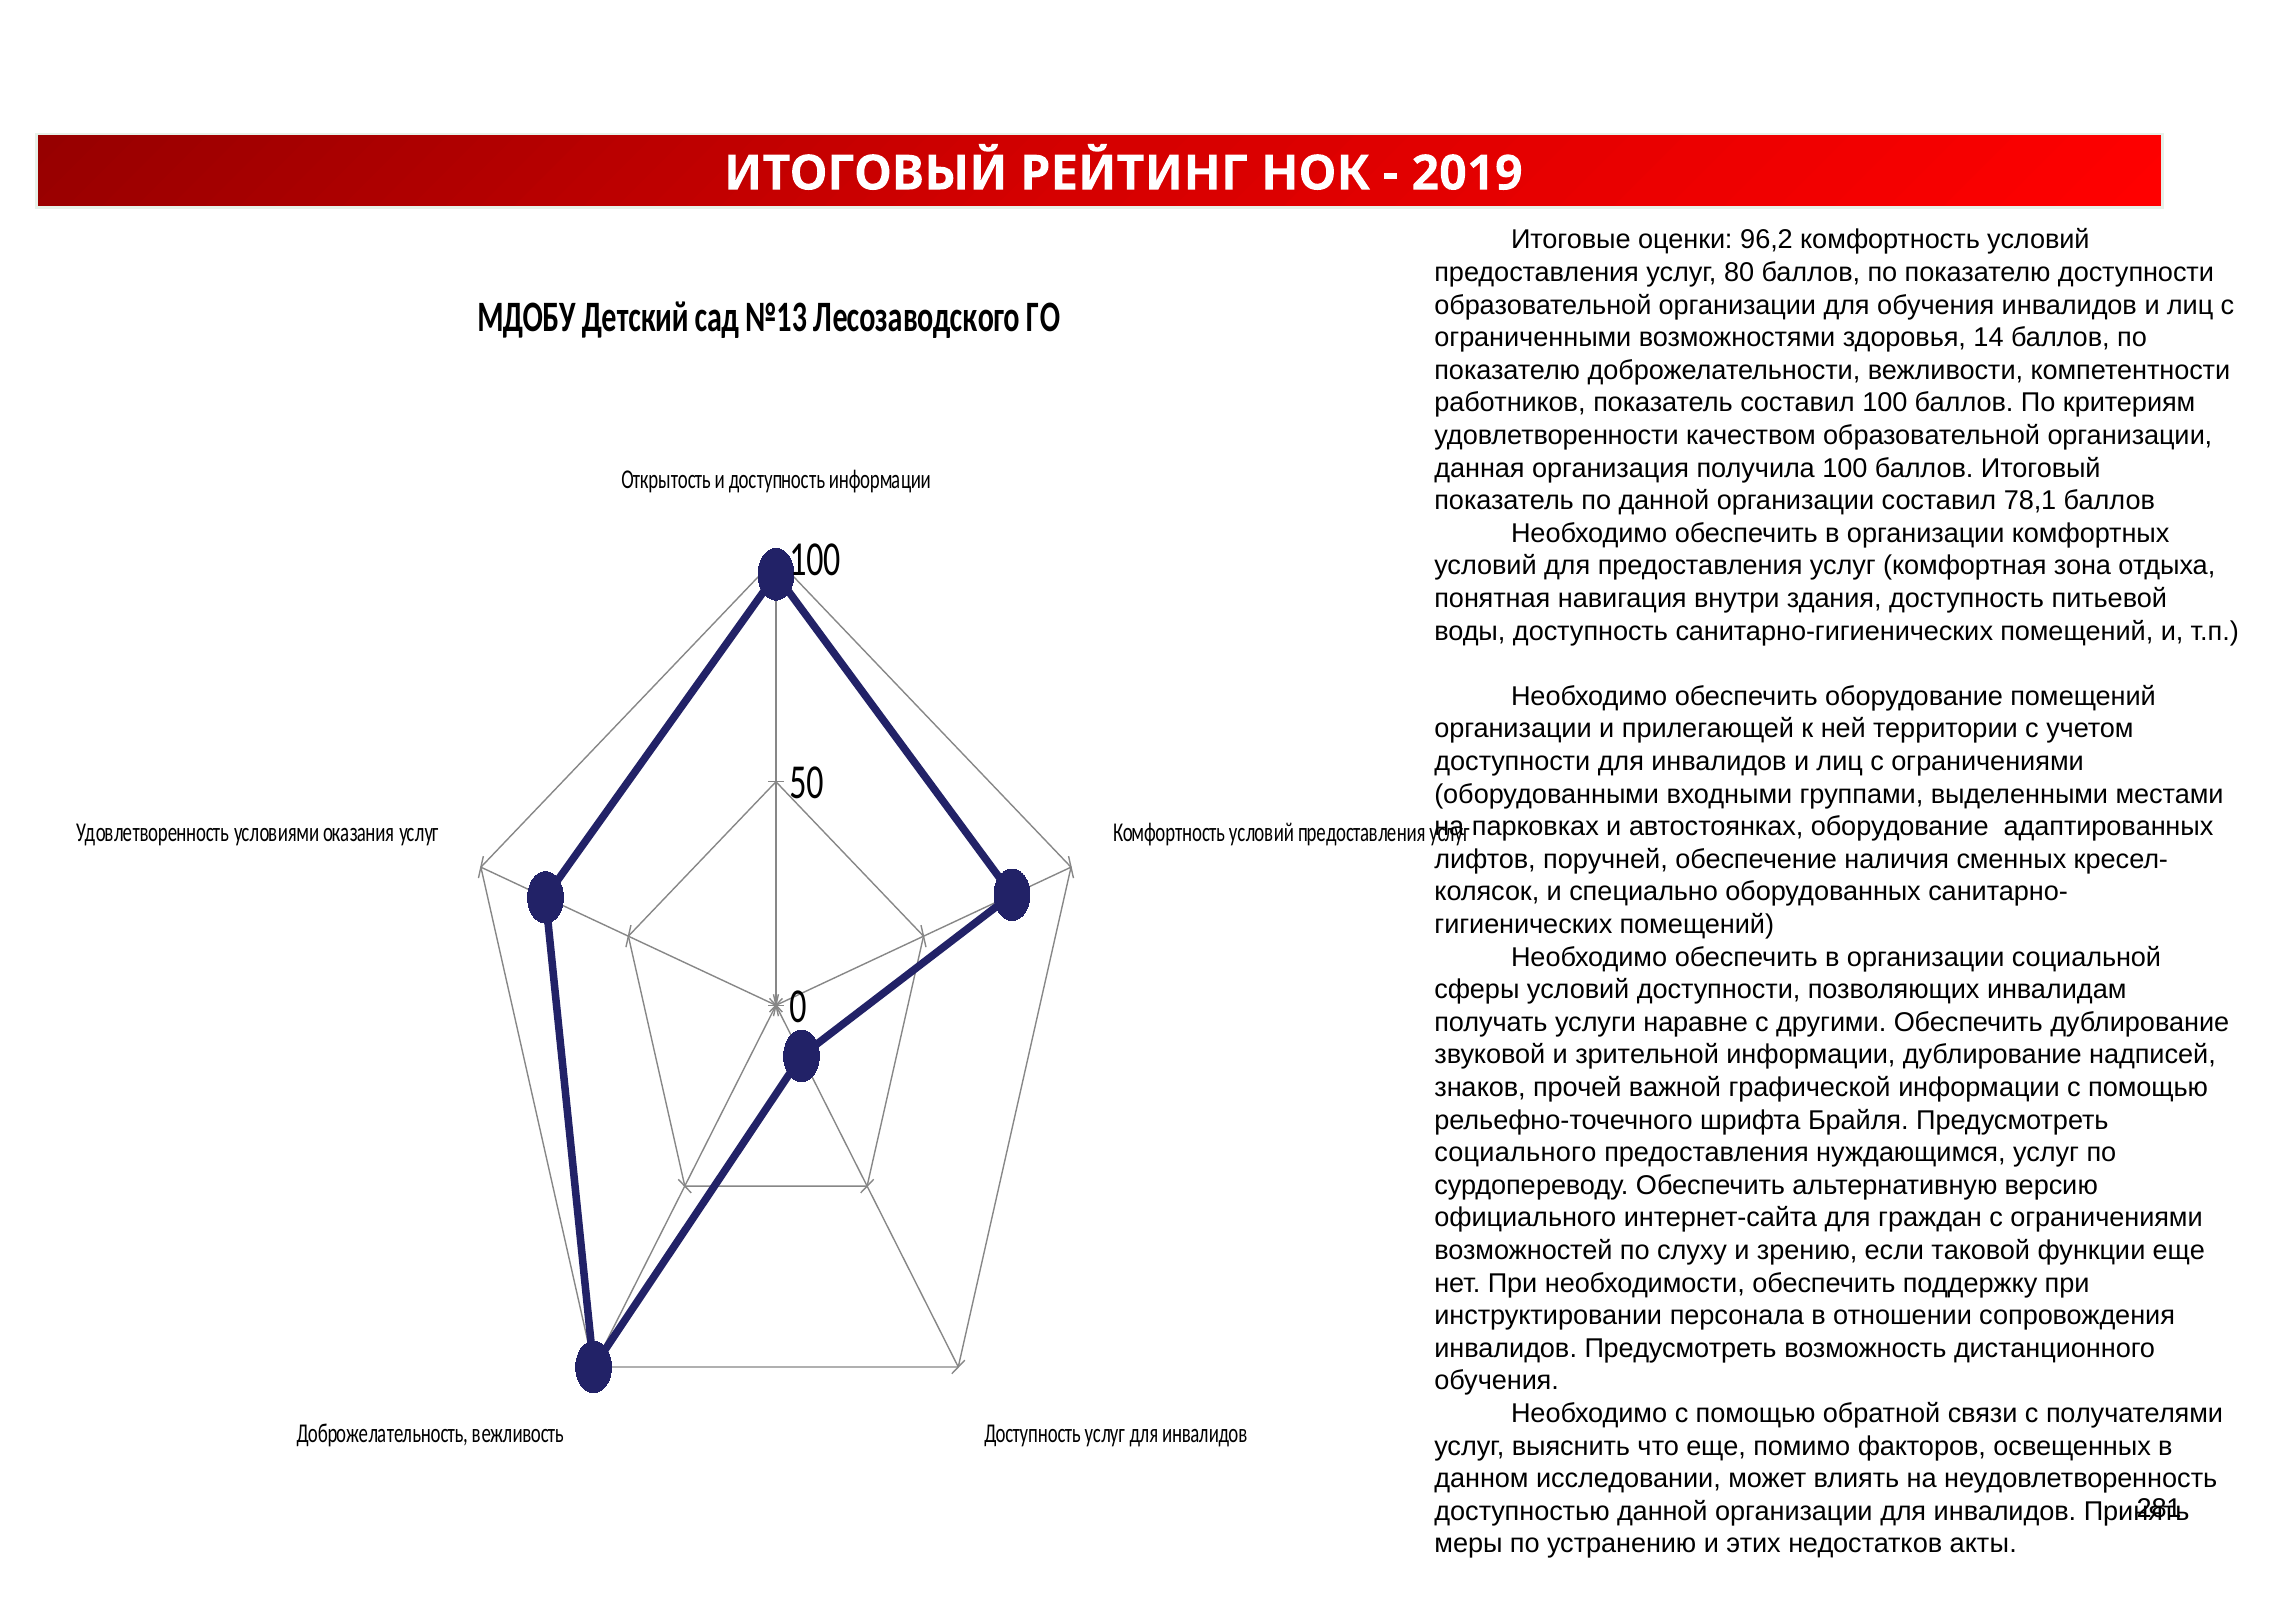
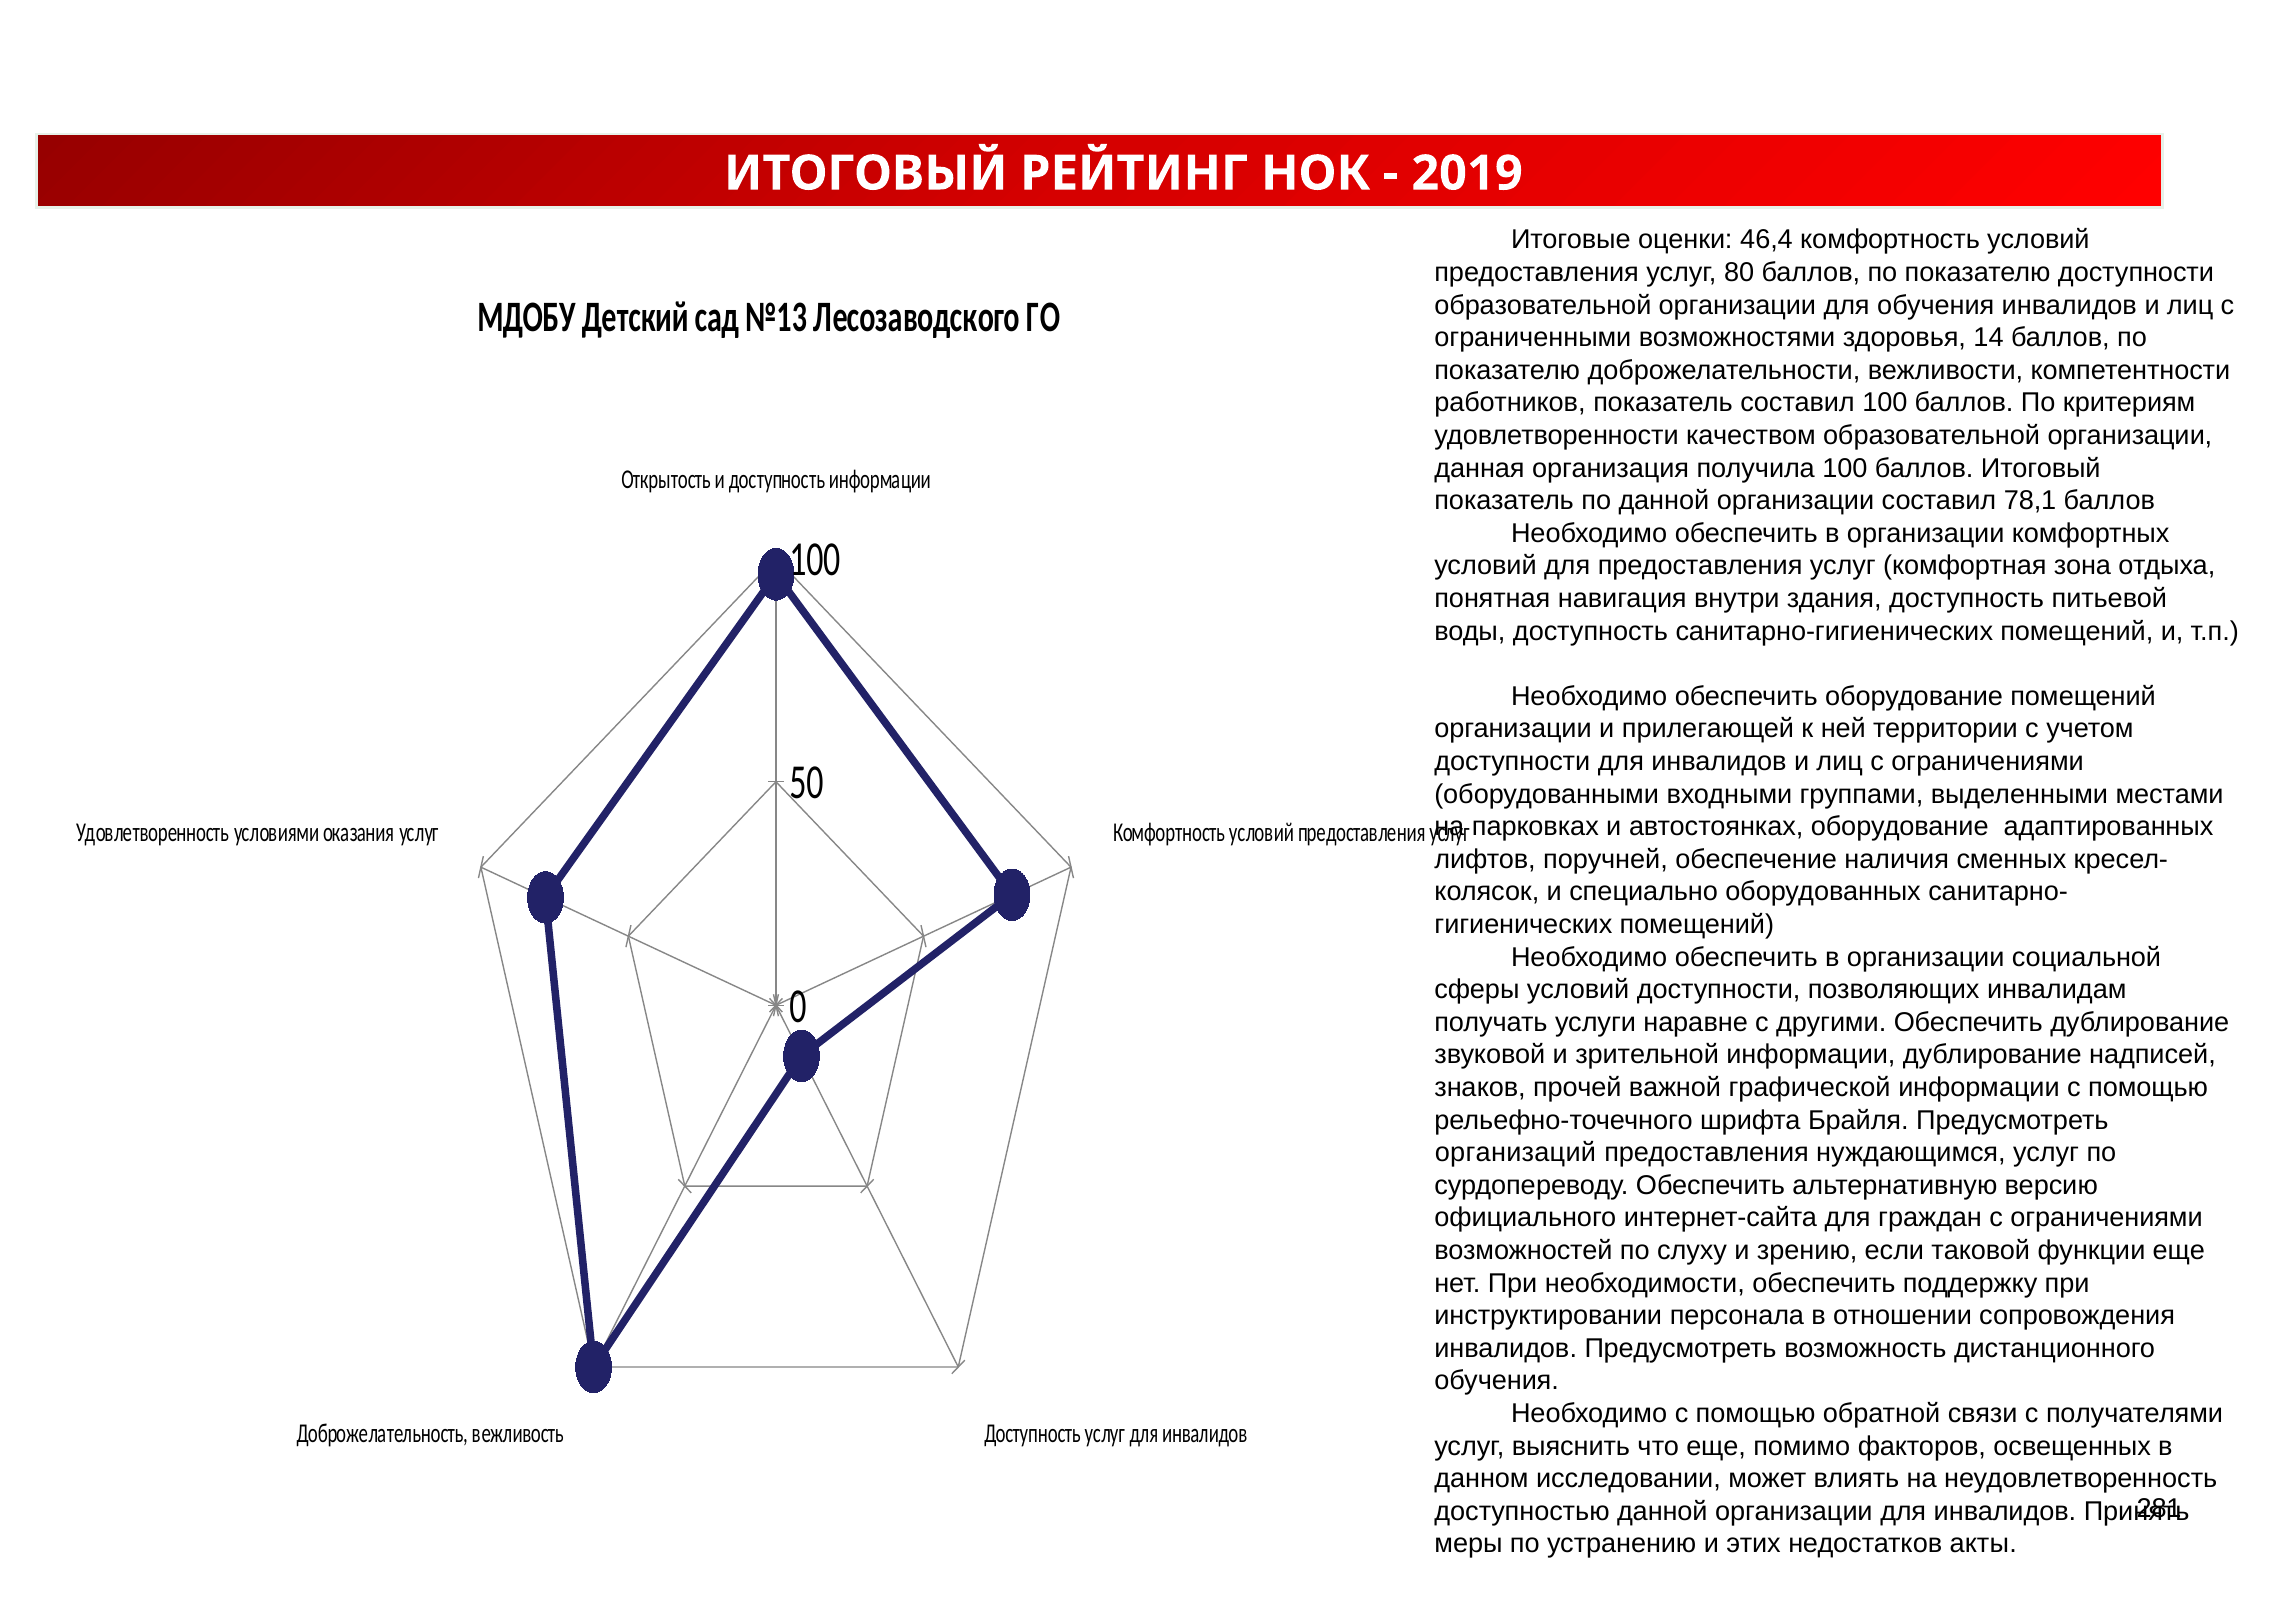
96,2: 96,2 -> 46,4
социального: социального -> организаций
